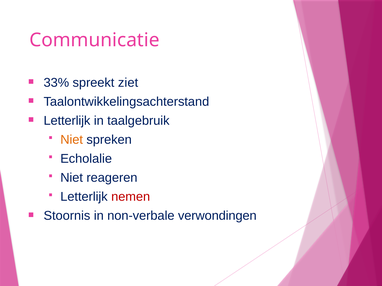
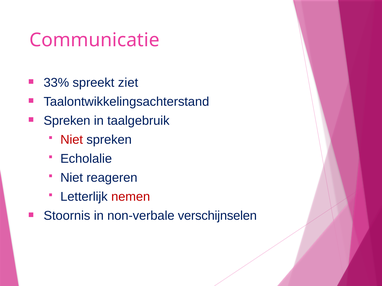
Letterlijk at (67, 121): Letterlijk -> Spreken
Niet at (72, 140) colour: orange -> red
verwondingen: verwondingen -> verschijnselen
